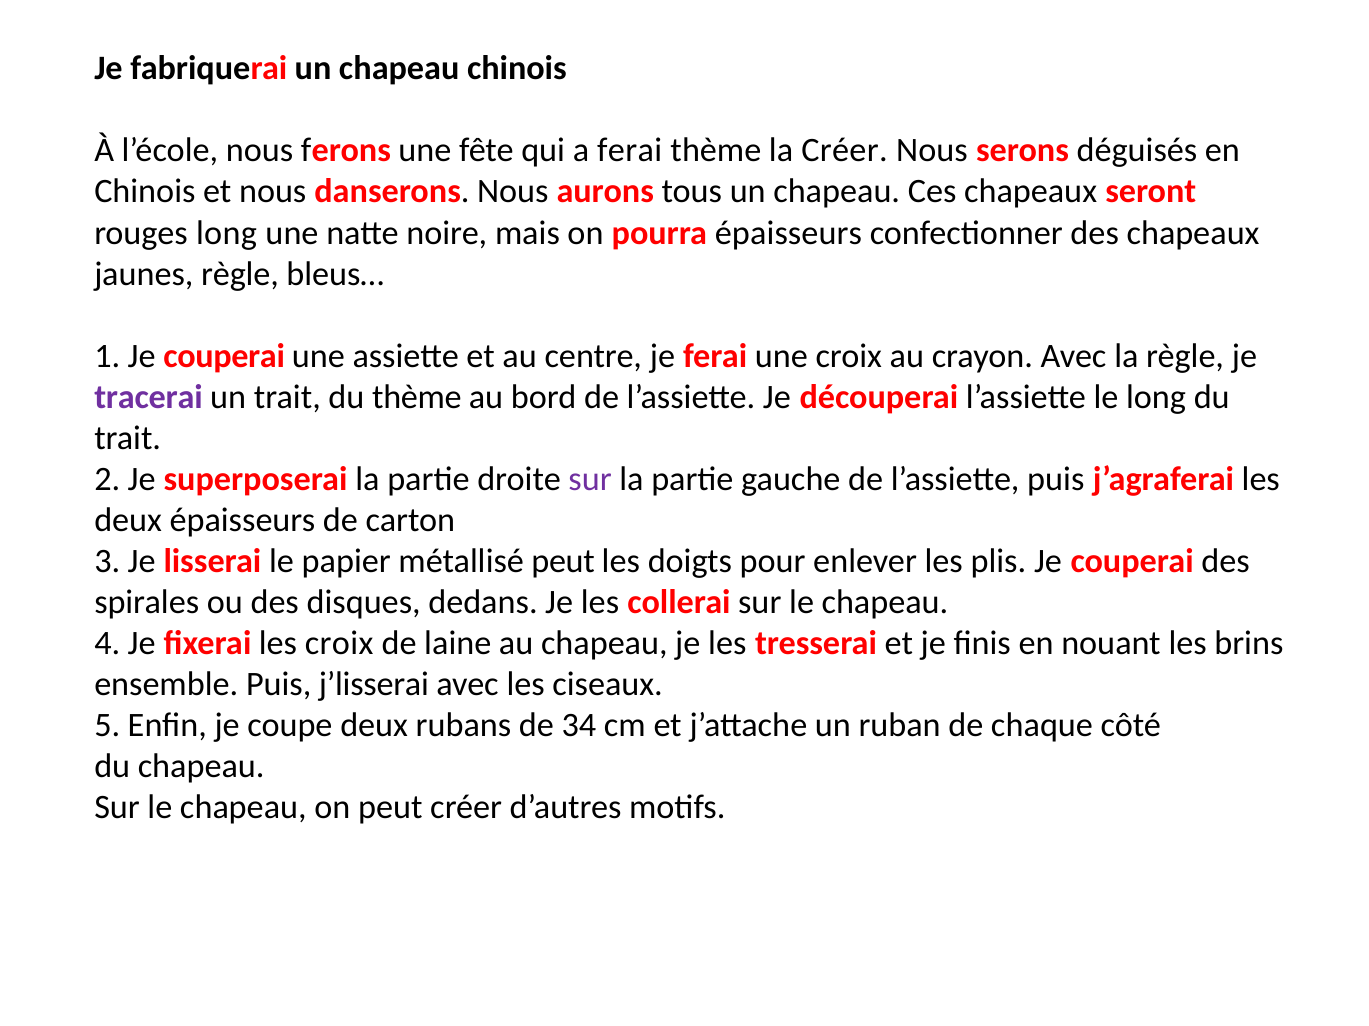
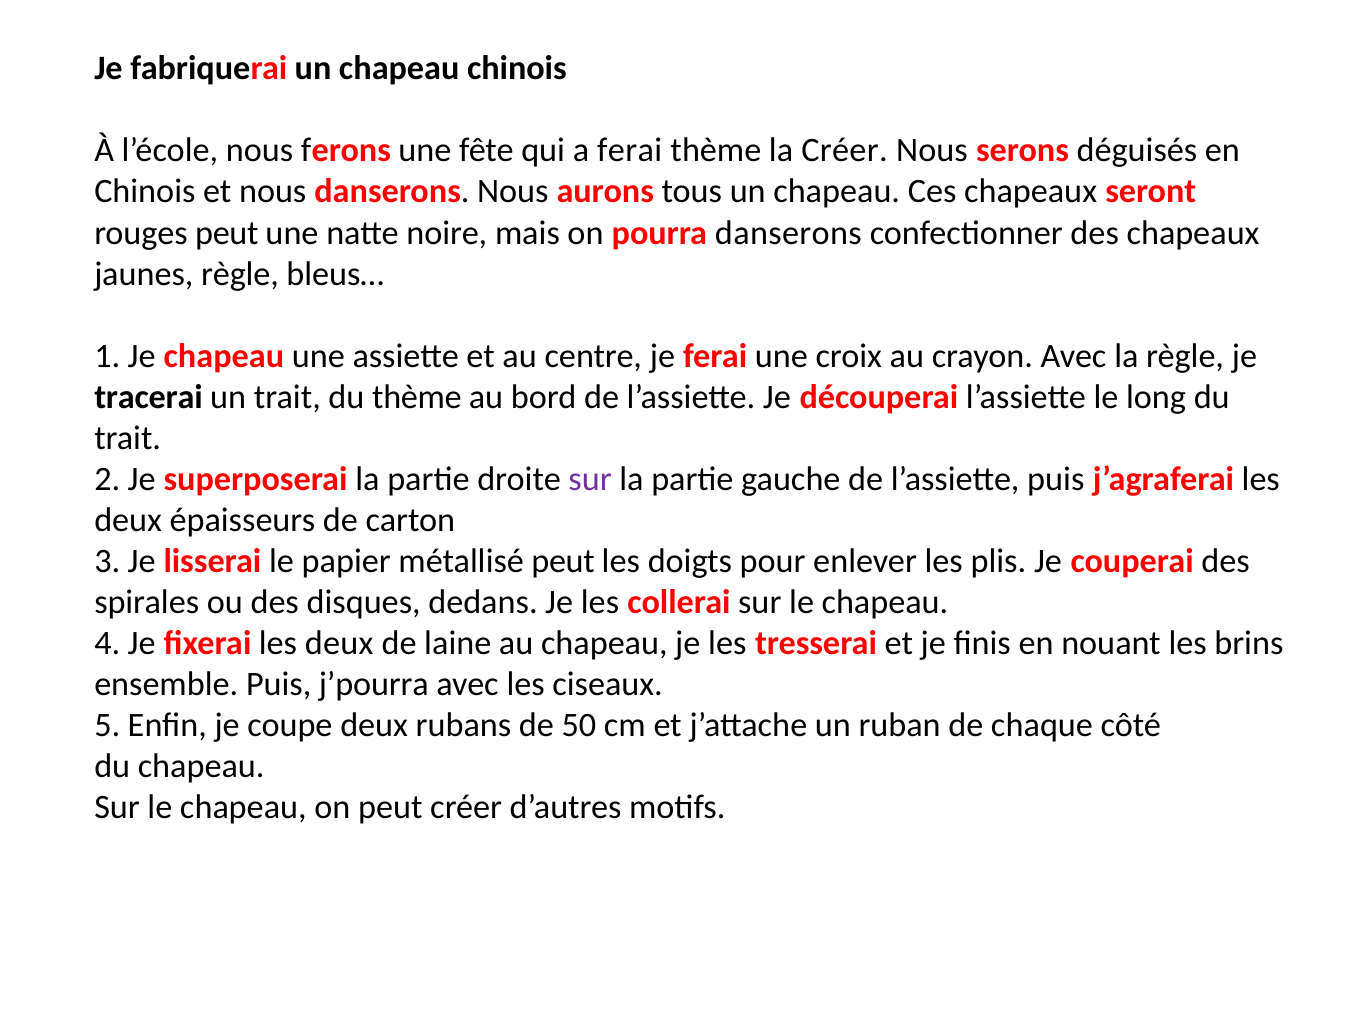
rouges long: long -> peut
pourra épaisseurs: épaisseurs -> danserons
1 Je couperai: couperai -> chapeau
tracerai colour: purple -> black
fixerai les croix: croix -> deux
j’lisserai: j’lisserai -> j’pourra
34: 34 -> 50
